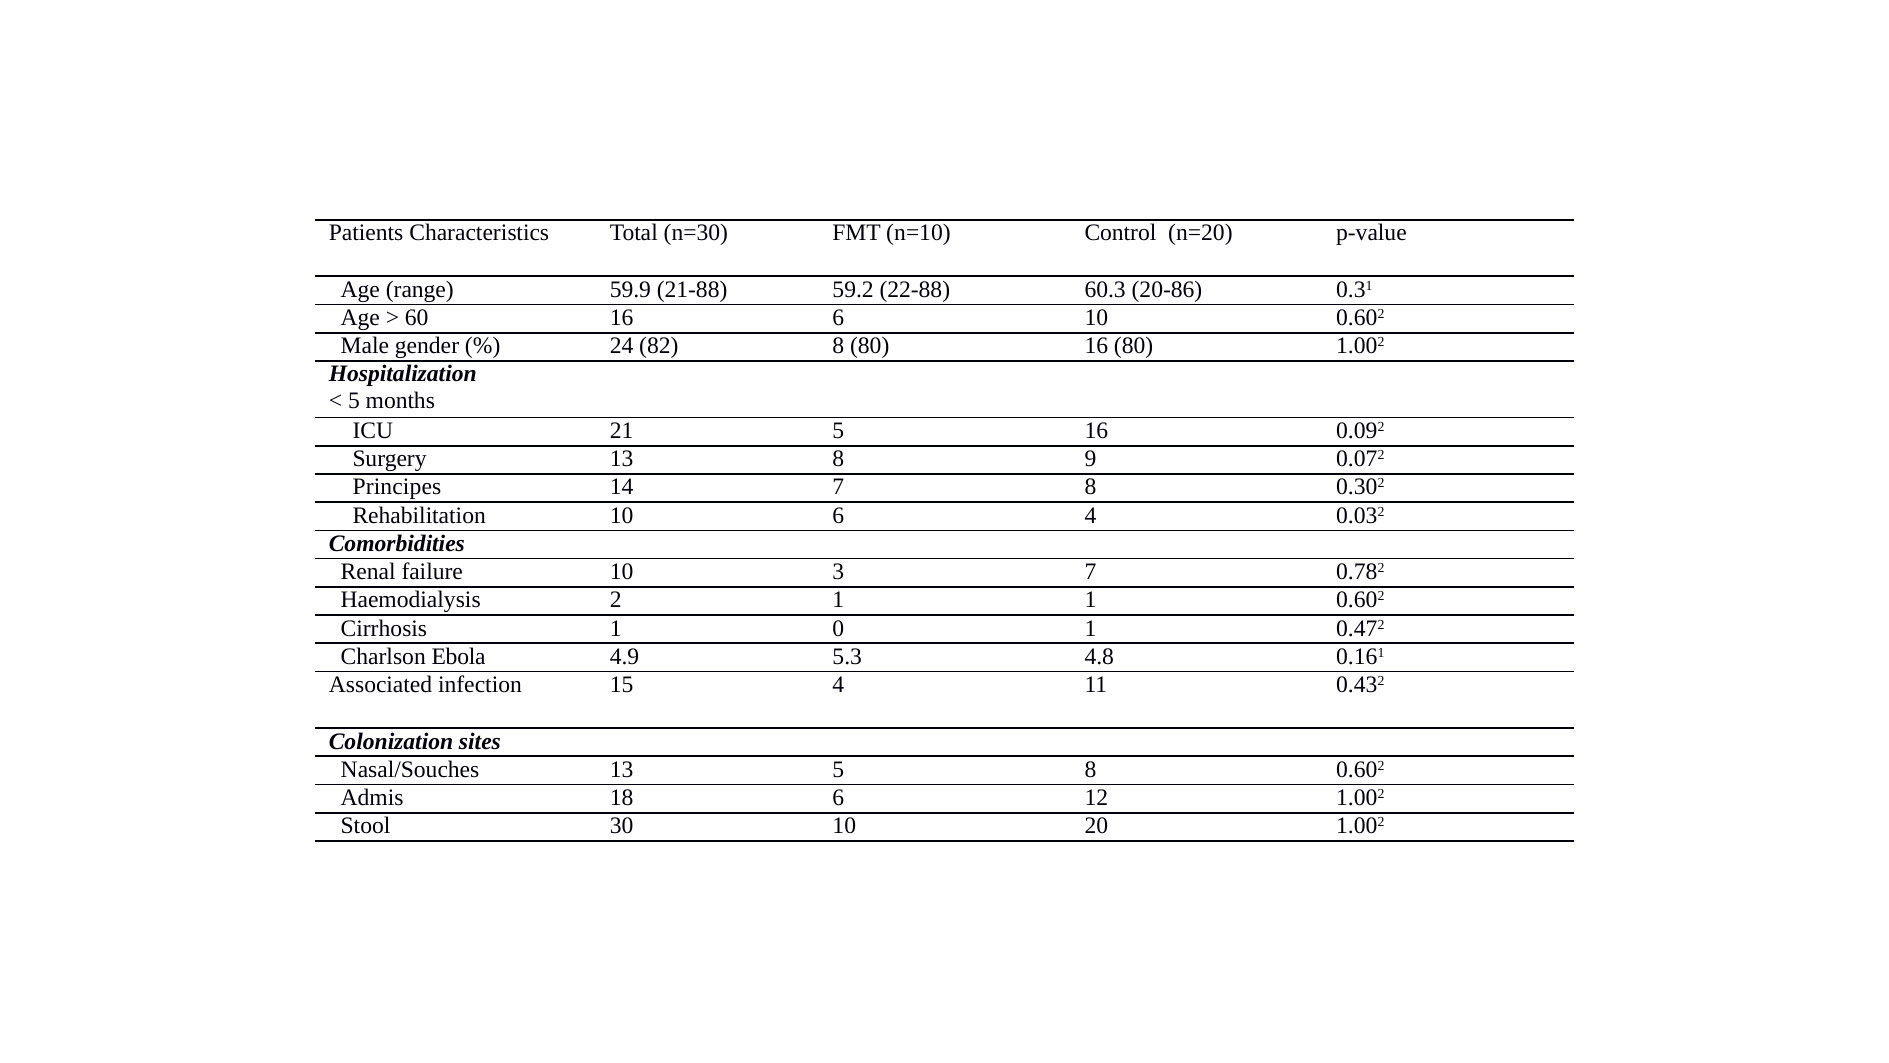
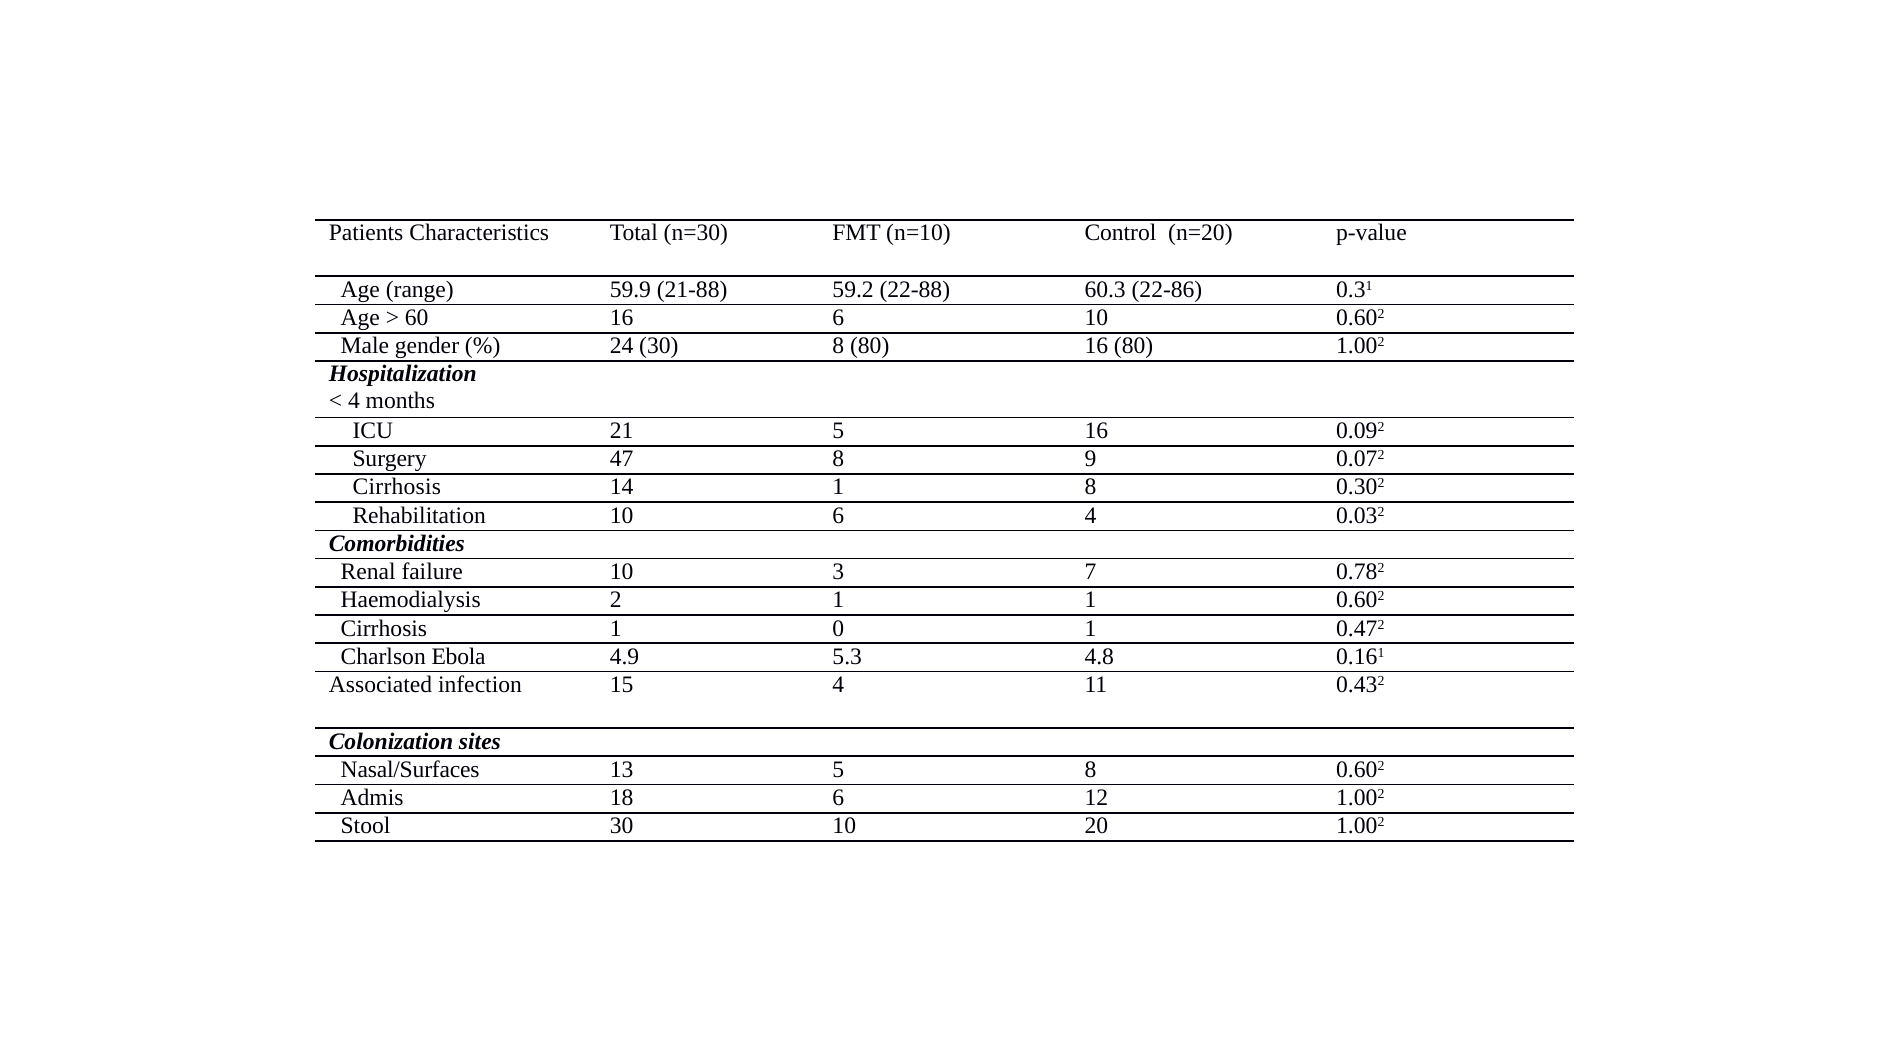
20-86: 20-86 -> 22-86
24 82: 82 -> 30
5 at (354, 400): 5 -> 4
Surgery 13: 13 -> 47
Principes at (397, 487): Principes -> Cirrhosis
14 7: 7 -> 1
Nasal/Souches: Nasal/Souches -> Nasal/Surfaces
